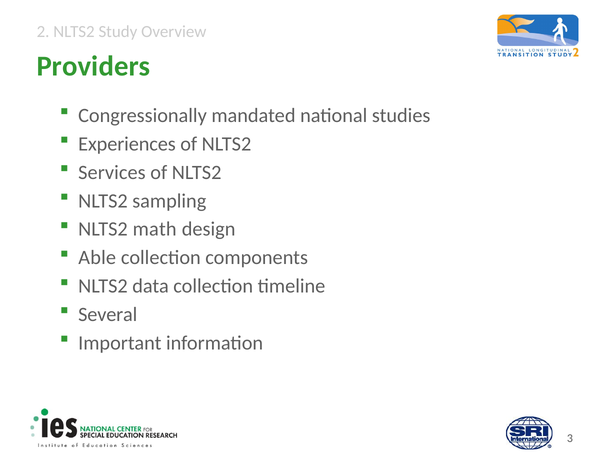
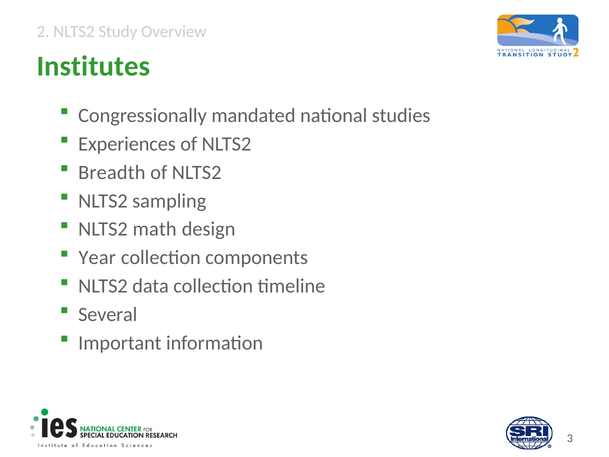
Providers: Providers -> Institutes
Services: Services -> Breadth
Able: Able -> Year
